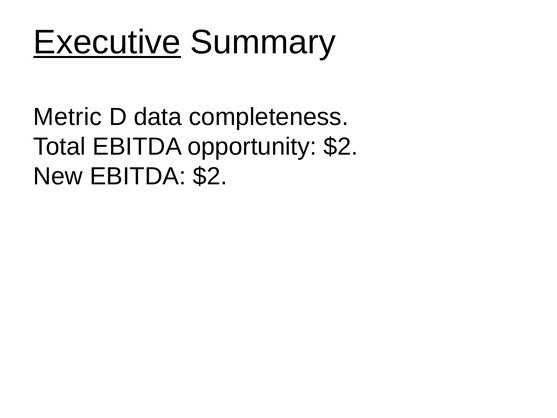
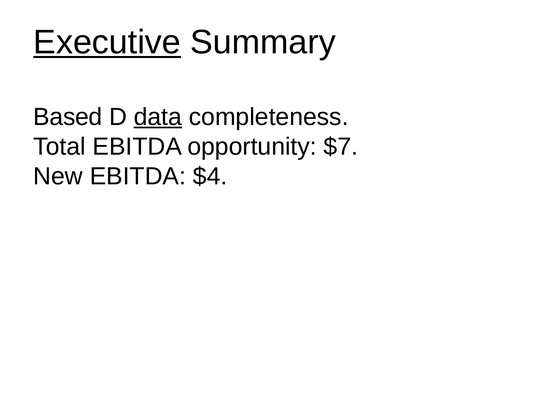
Metric: Metric -> Based
data underline: none -> present
opportunity $2: $2 -> $7
EBITDA $2: $2 -> $4
